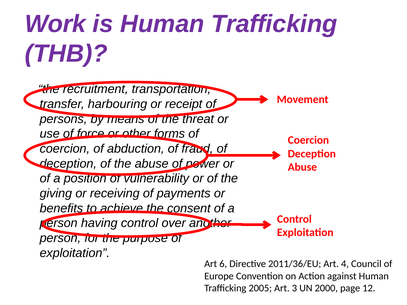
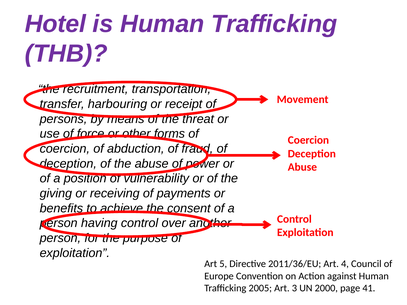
Work: Work -> Hotel
6: 6 -> 5
12: 12 -> 41
